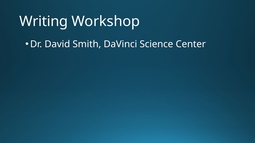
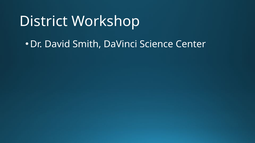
Writing: Writing -> District
